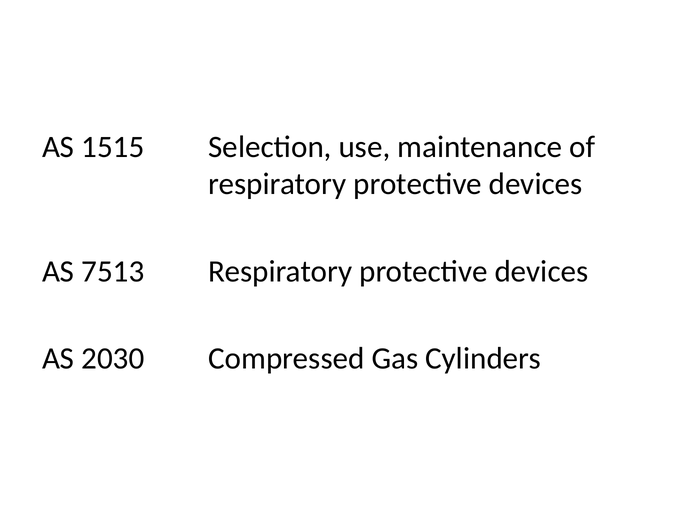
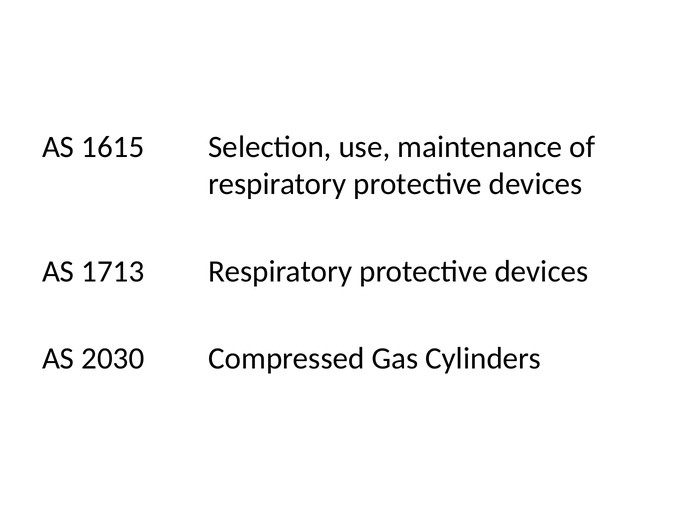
1515: 1515 -> 1615
7513: 7513 -> 1713
